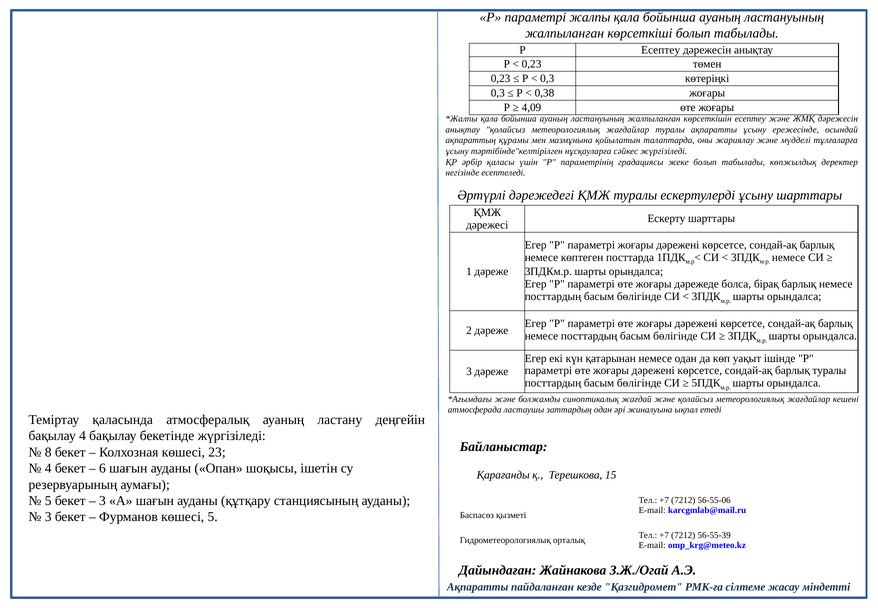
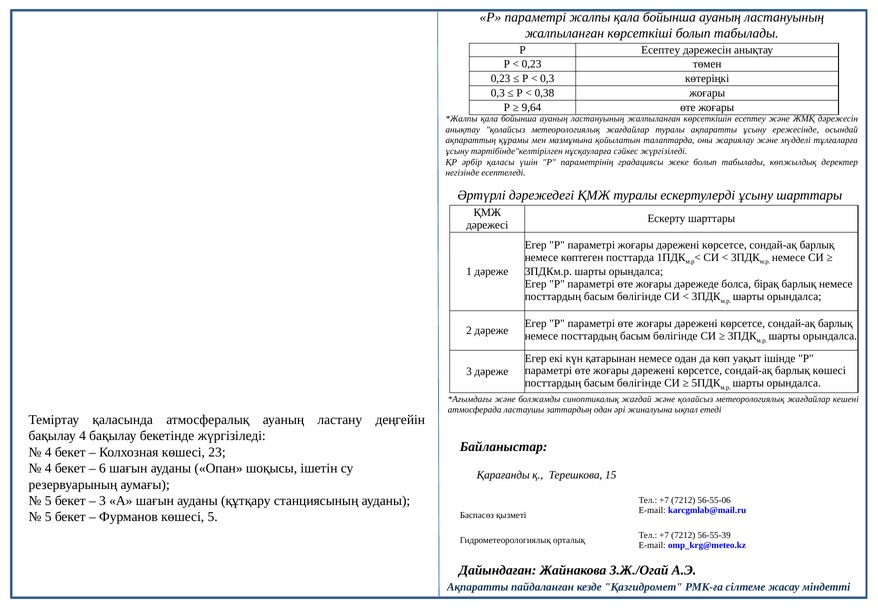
4,09: 4,09 -> 9,64
барлық туралы: туралы -> көшесі
8 at (48, 452): 8 -> 4
3 at (48, 517): 3 -> 5
